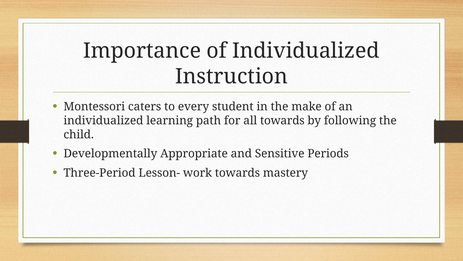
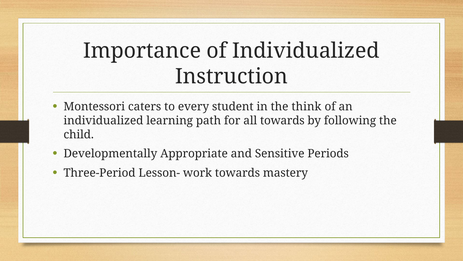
make: make -> think
